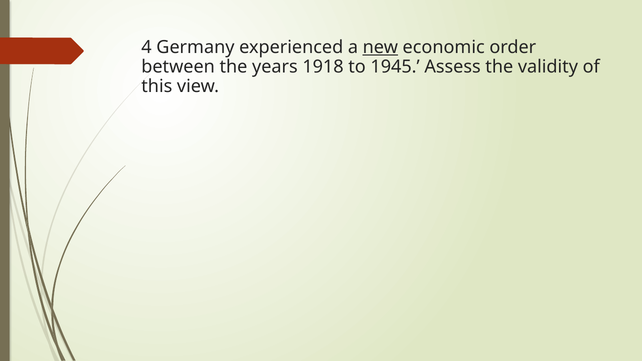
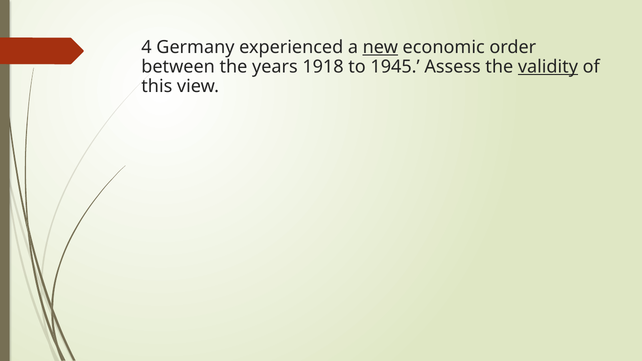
validity underline: none -> present
